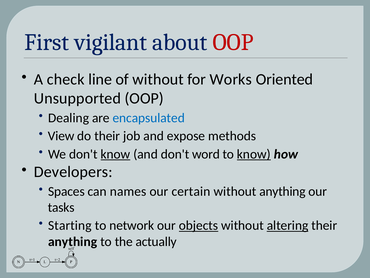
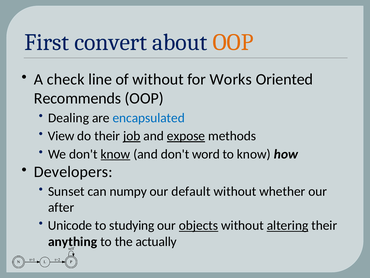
vigilant: vigilant -> convert
OOP at (233, 42) colour: red -> orange
Unsupported: Unsupported -> Recommends
job underline: none -> present
expose underline: none -> present
know at (254, 154) underline: present -> none
Spaces: Spaces -> Sunset
names: names -> numpy
certain: certain -> default
without anything: anything -> whether
tasks: tasks -> after
Starting: Starting -> Unicode
network: network -> studying
